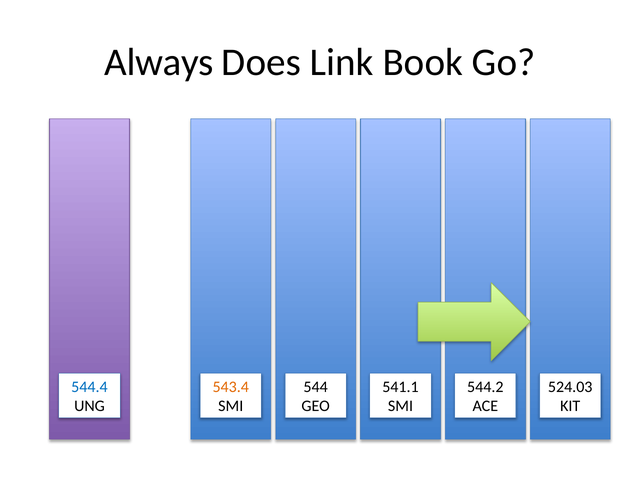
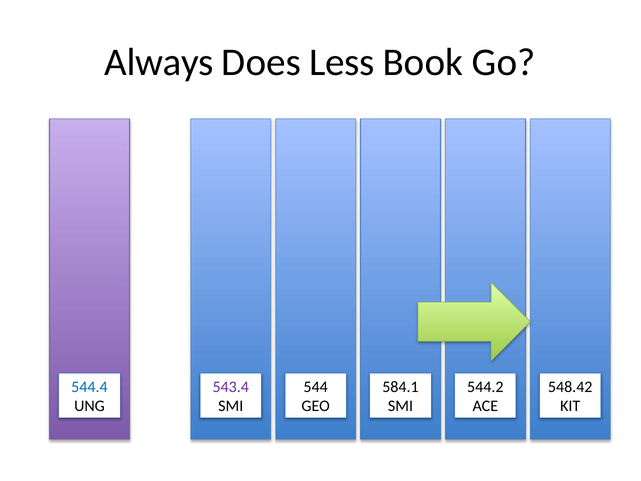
Link: Link -> Less
543.4 colour: orange -> purple
541.1: 541.1 -> 584.1
524.03: 524.03 -> 548.42
